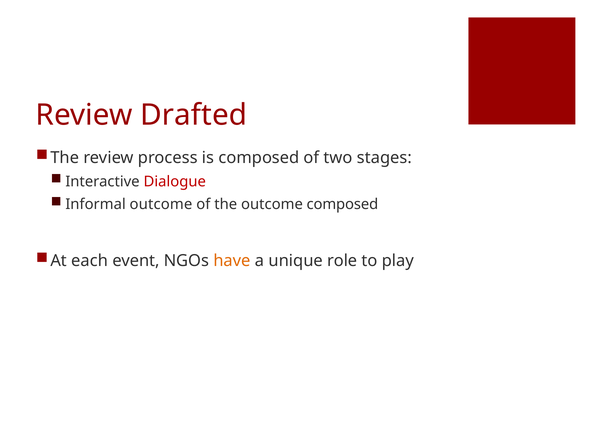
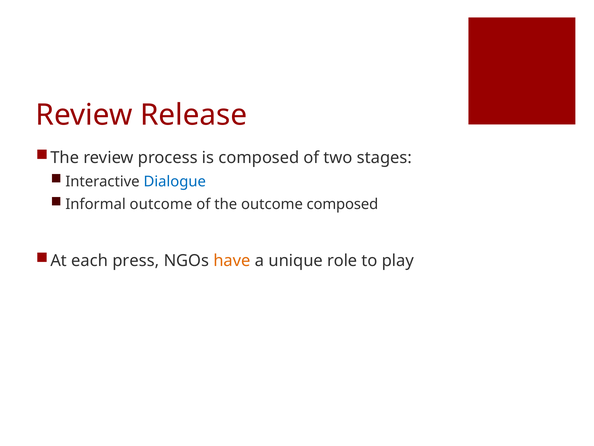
Drafted: Drafted -> Release
Dialogue colour: red -> blue
event: event -> press
